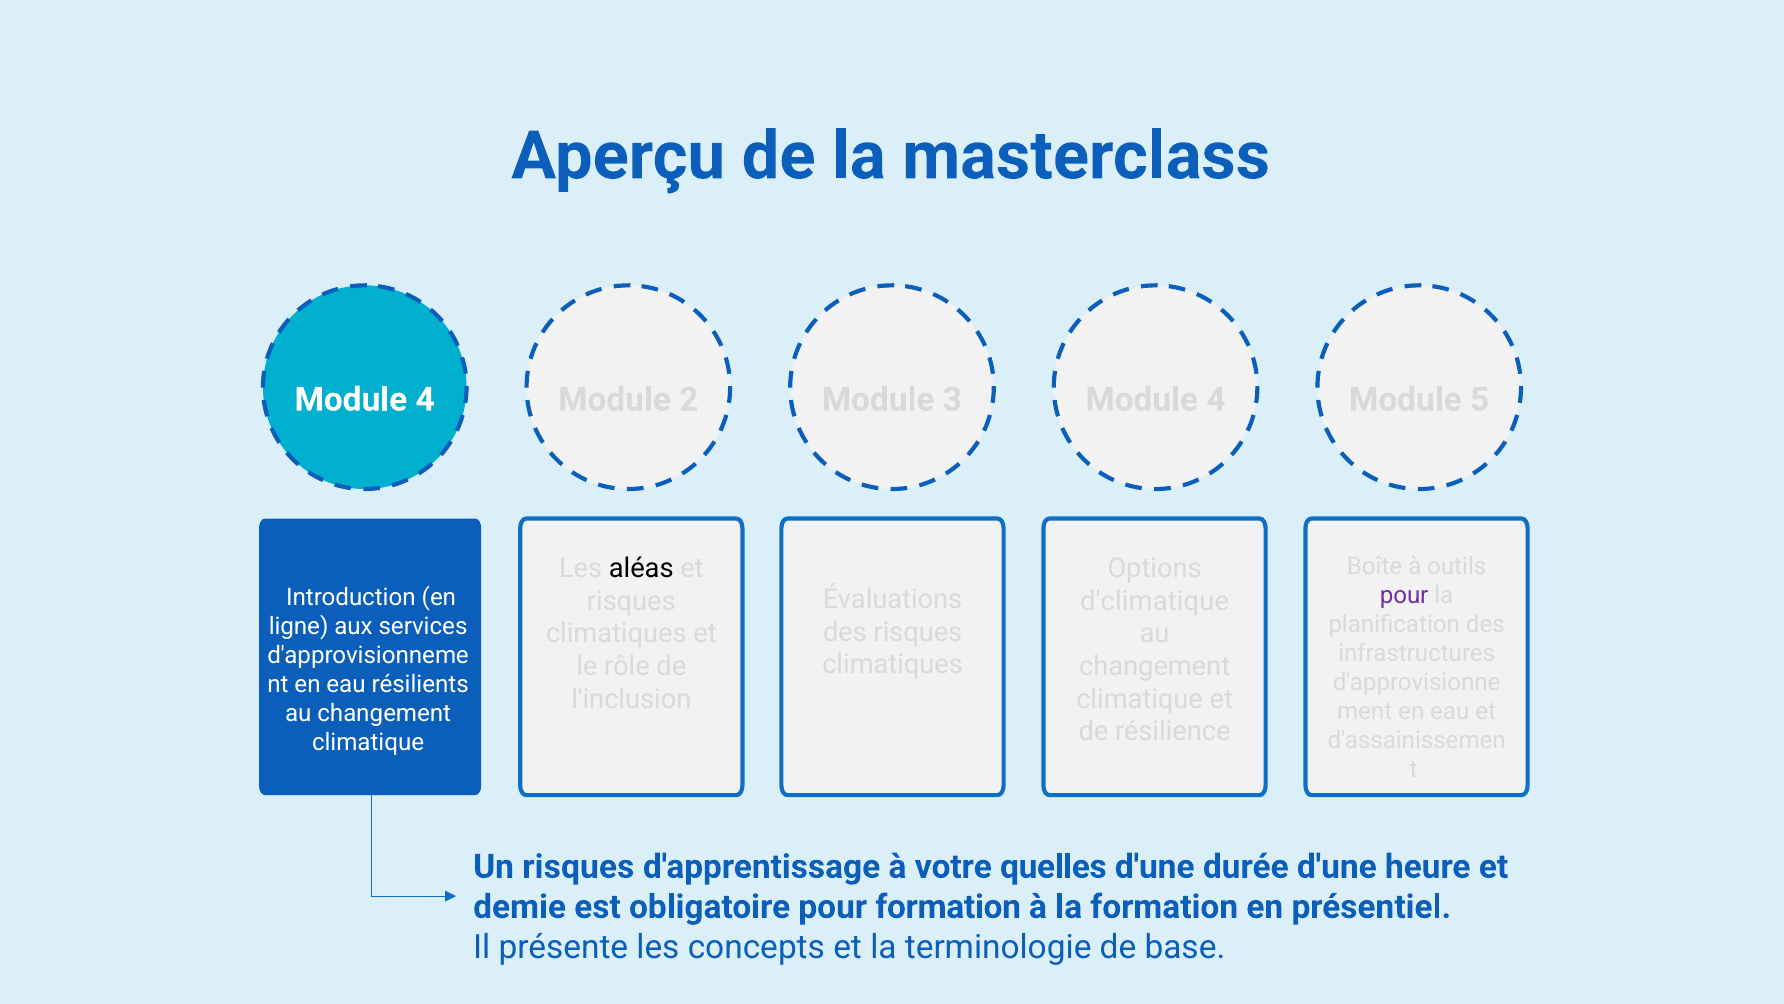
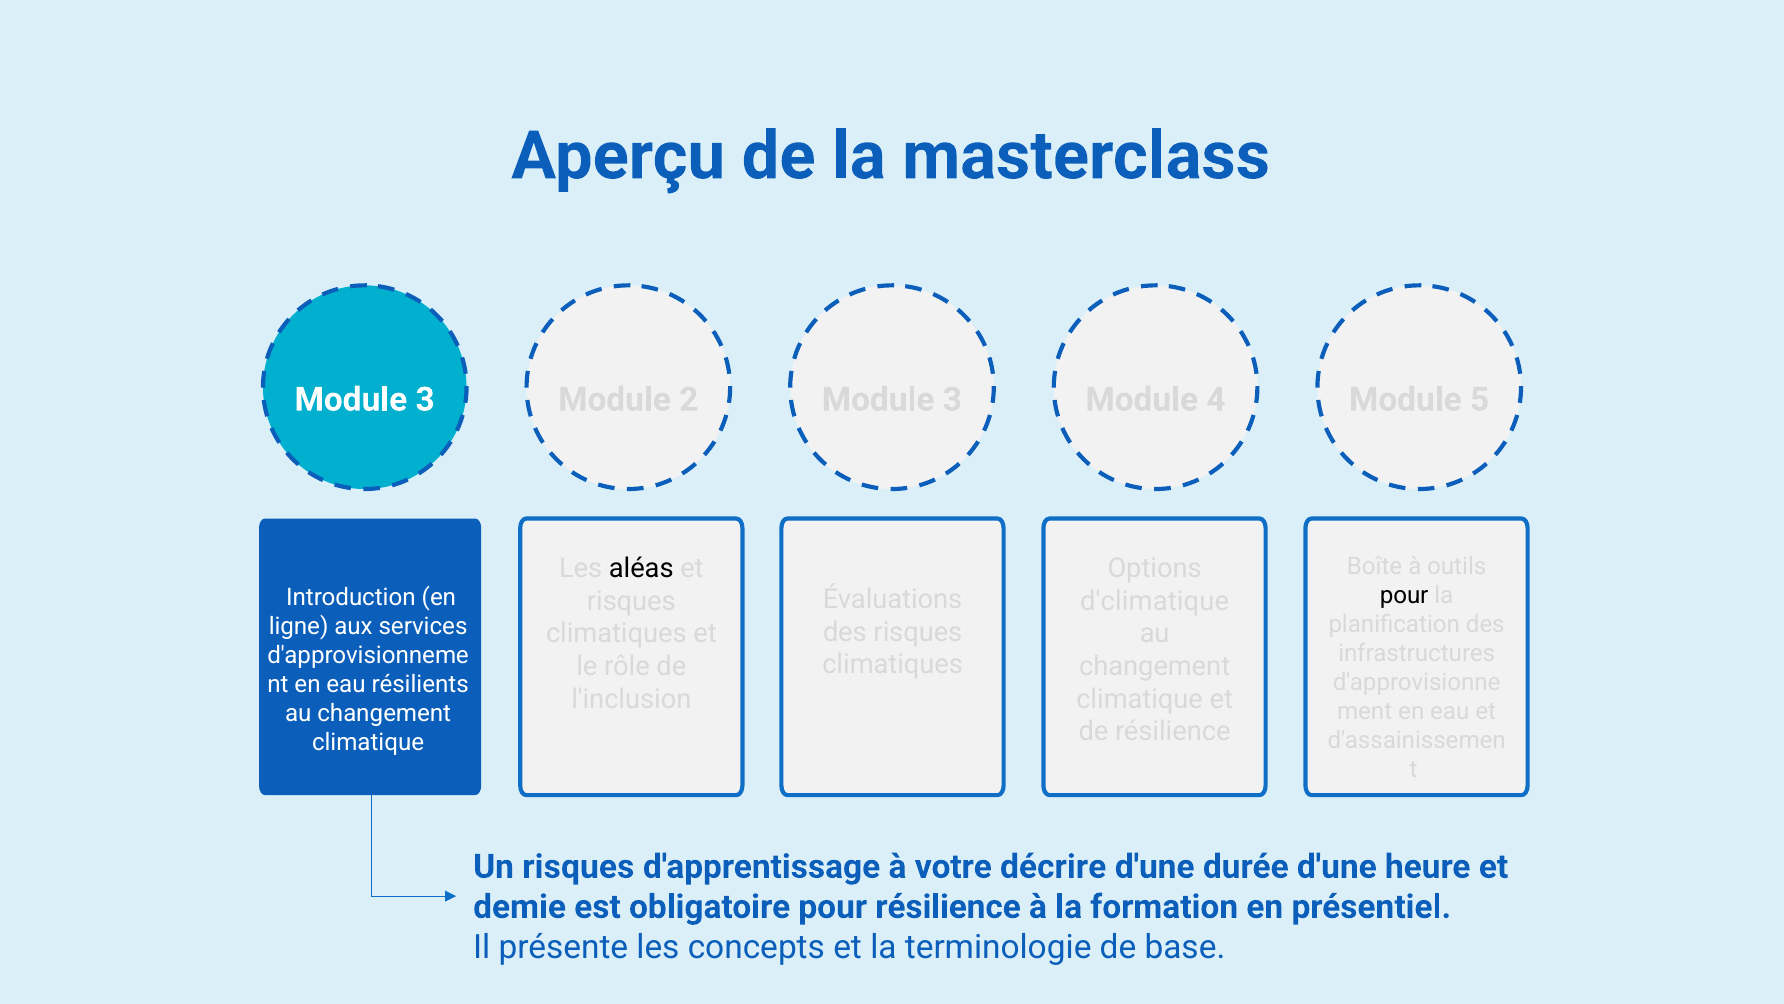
4 at (425, 399): 4 -> 3
pour at (1404, 595) colour: purple -> black
quelles: quelles -> décrire
pour formation: formation -> résilience
